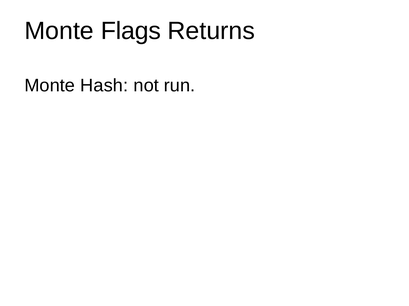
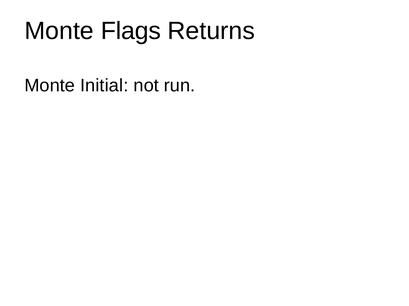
Hash: Hash -> Initial
